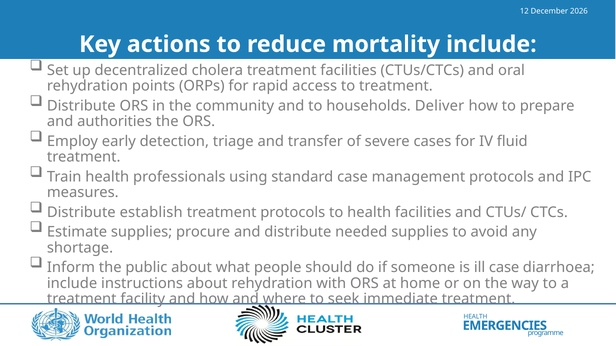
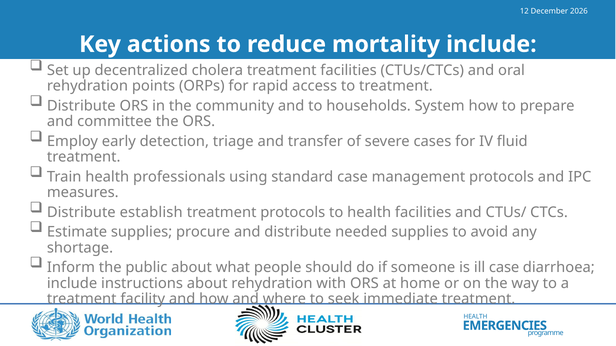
Deliver: Deliver -> System
authorities: authorities -> committee
